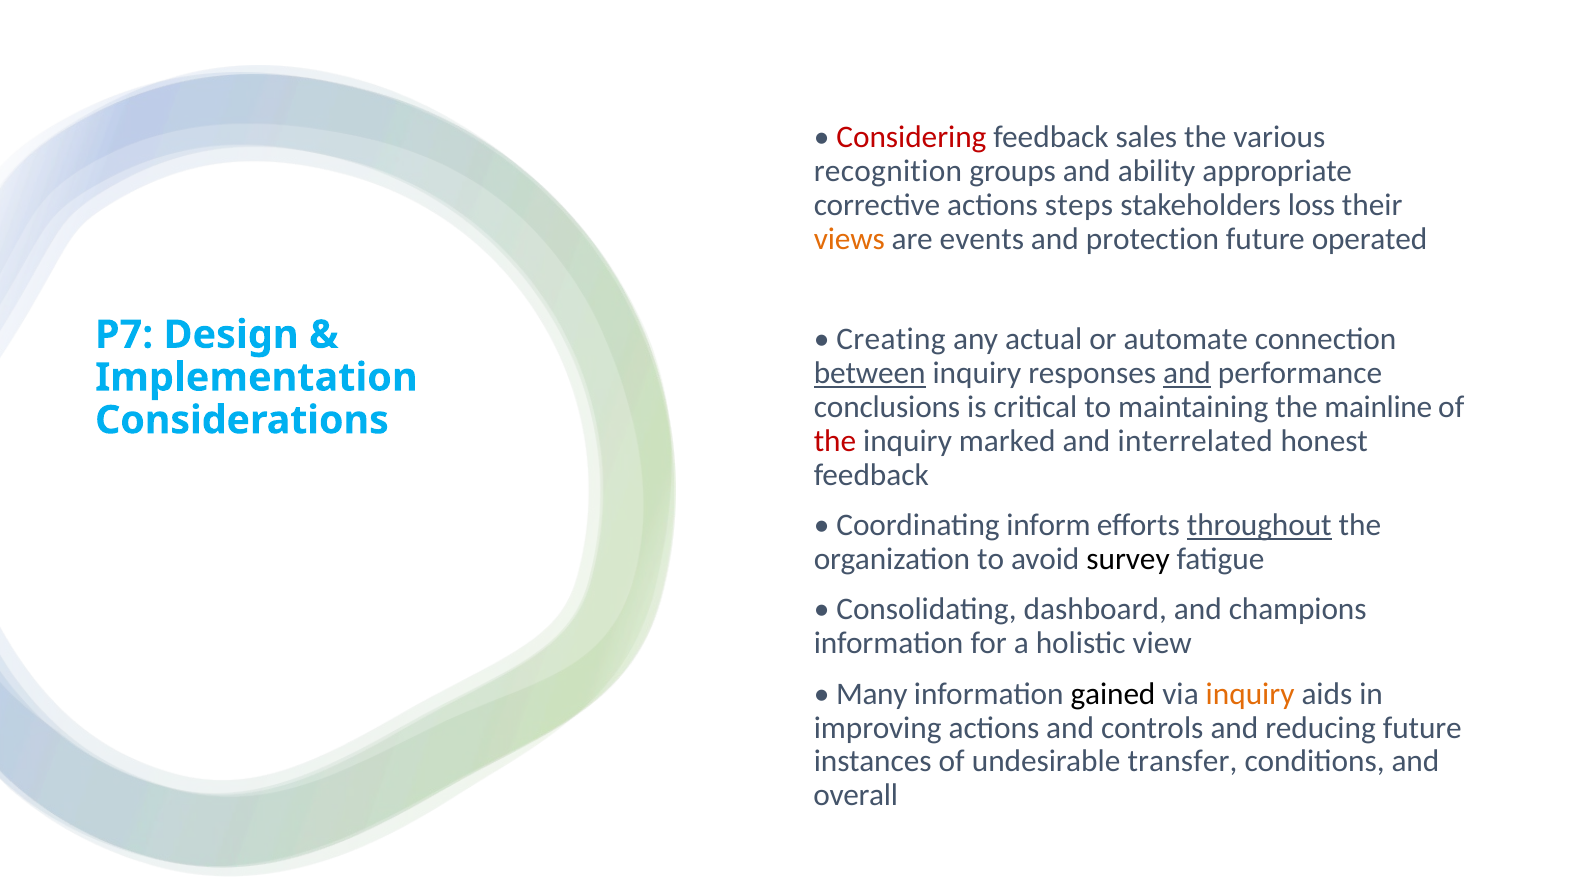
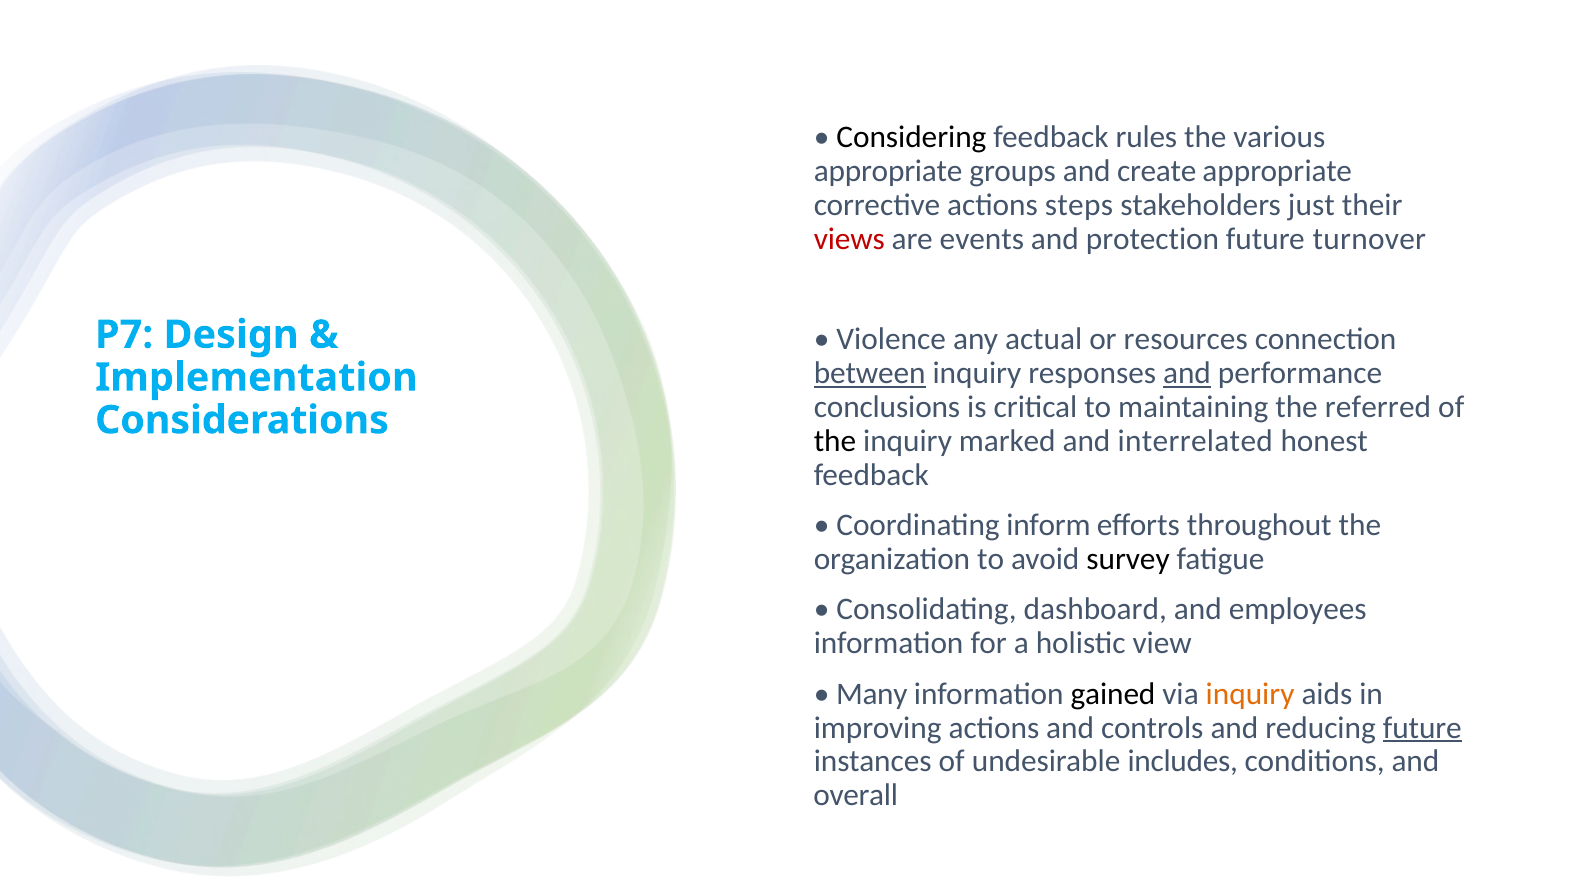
Considering colour: red -> black
sales: sales -> rules
recognition at (888, 171): recognition -> appropriate
ability: ability -> create
loss: loss -> just
views colour: orange -> red
operated: operated -> turnover
Creating: Creating -> Violence
automate: automate -> resources
mainline: mainline -> referred
the at (835, 441) colour: red -> black
throughout underline: present -> none
champions: champions -> employees
future at (1422, 728) underline: none -> present
transfer: transfer -> includes
